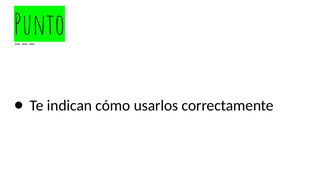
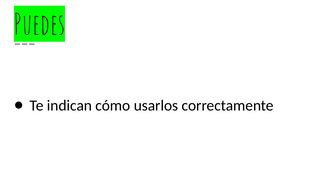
Punto: Punto -> Puedes
